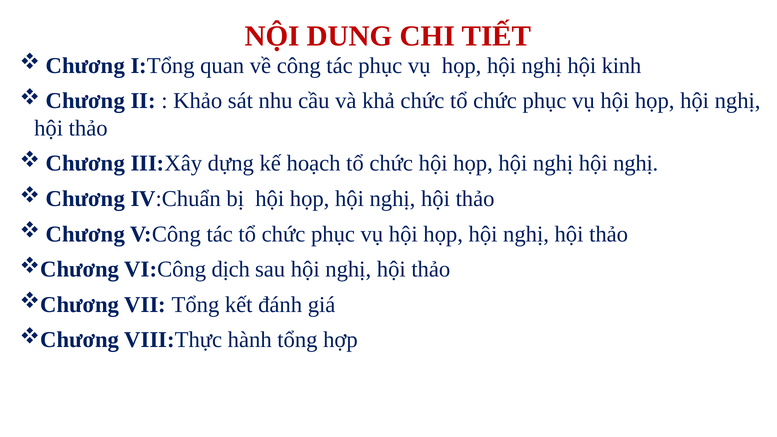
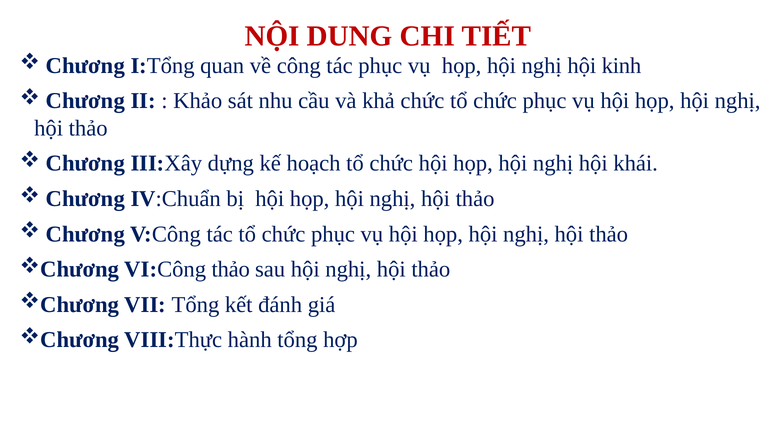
nghị hội nghị: nghị -> khái
VI:Công dịch: dịch -> thảo
